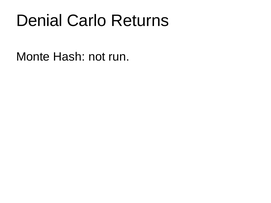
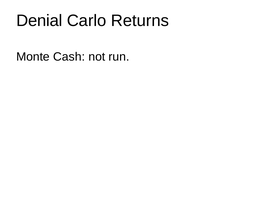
Hash: Hash -> Cash
